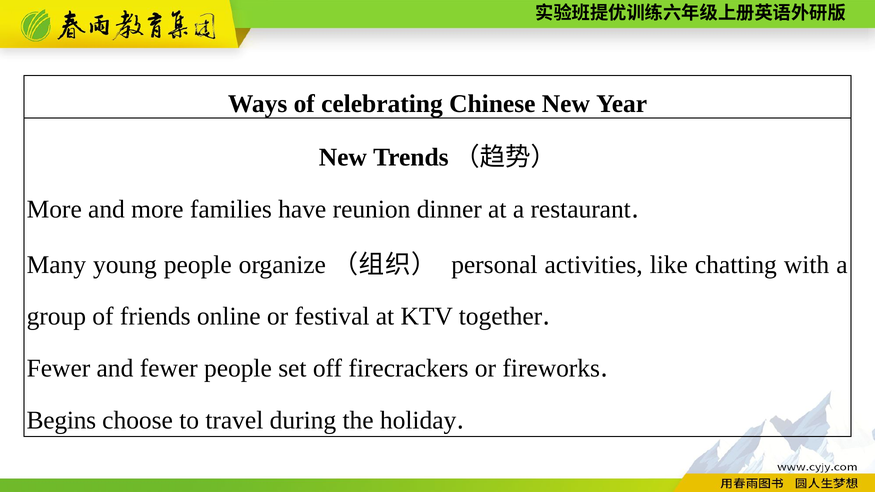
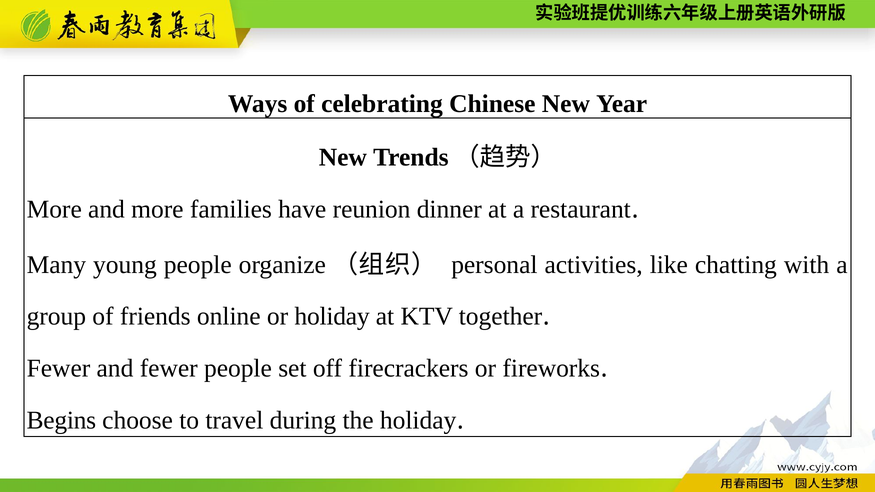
or festival: festival -> holiday
